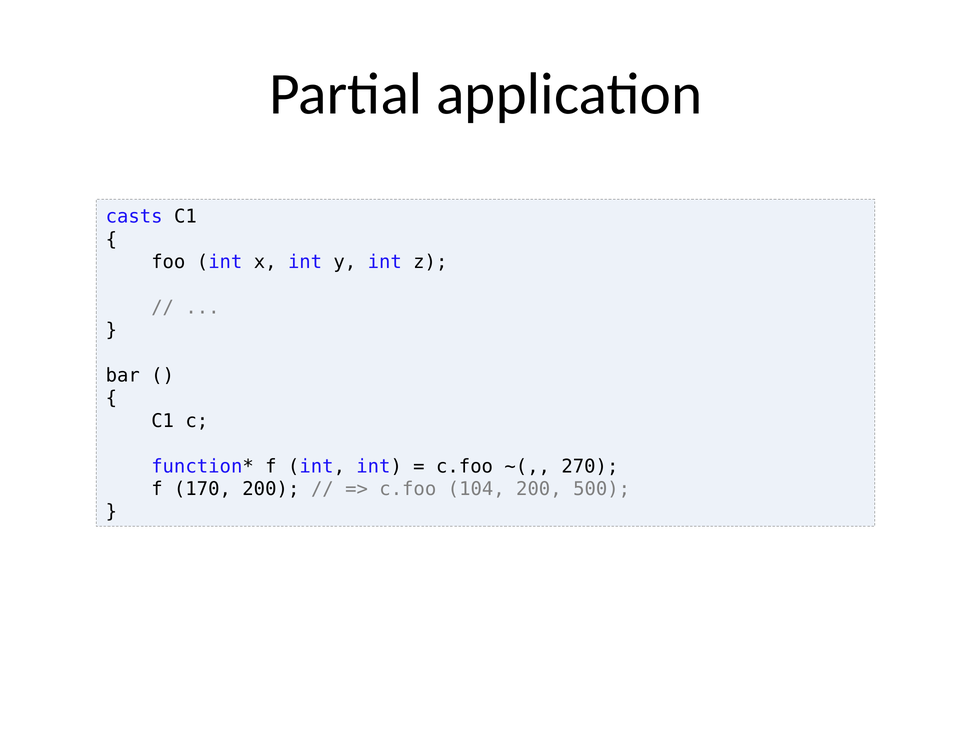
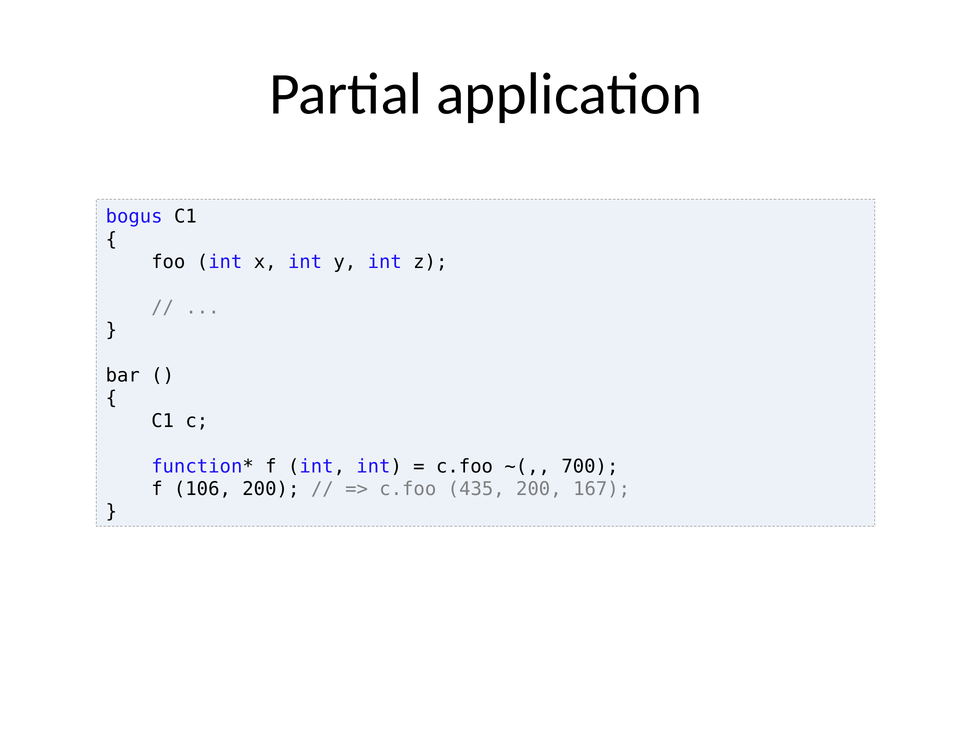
casts: casts -> bogus
270: 270 -> 700
170: 170 -> 106
104: 104 -> 435
500: 500 -> 167
